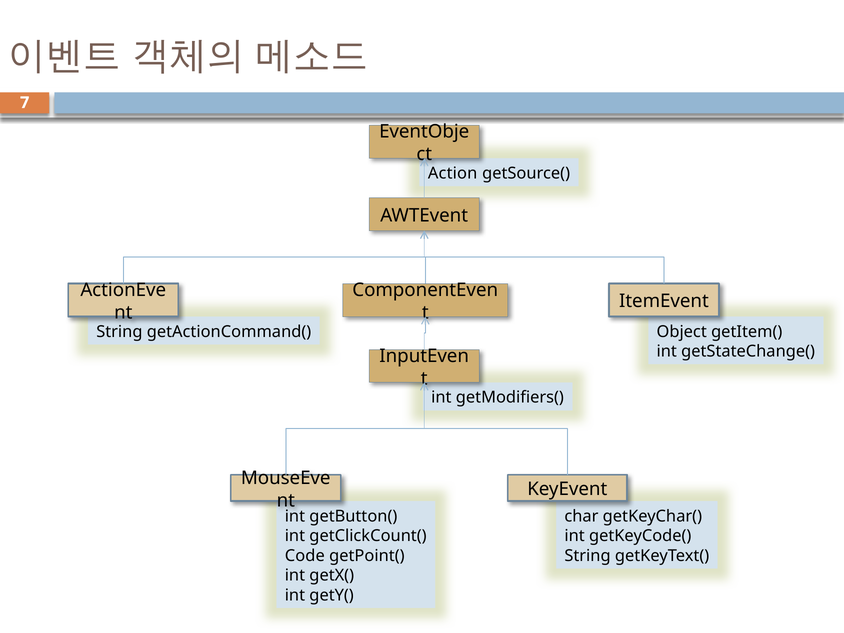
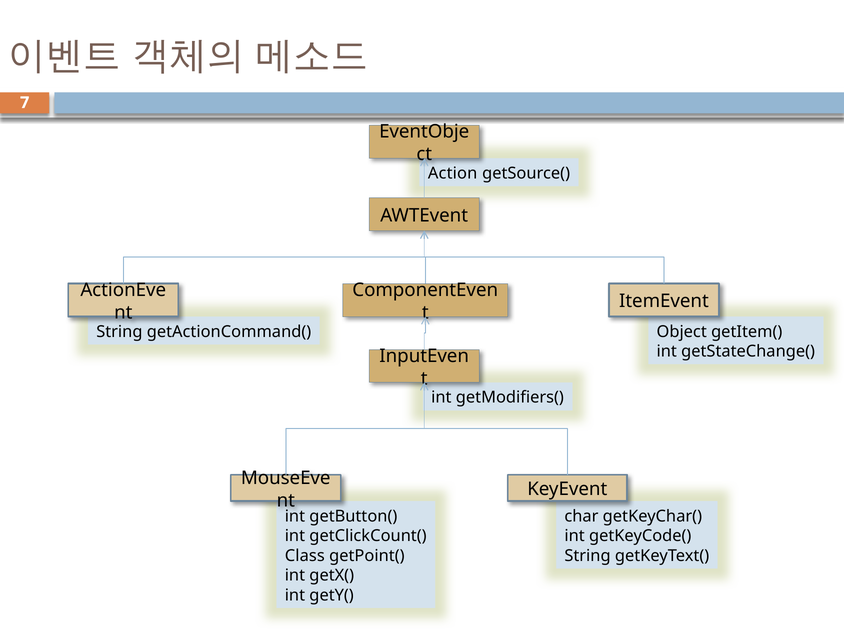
Code: Code -> Class
